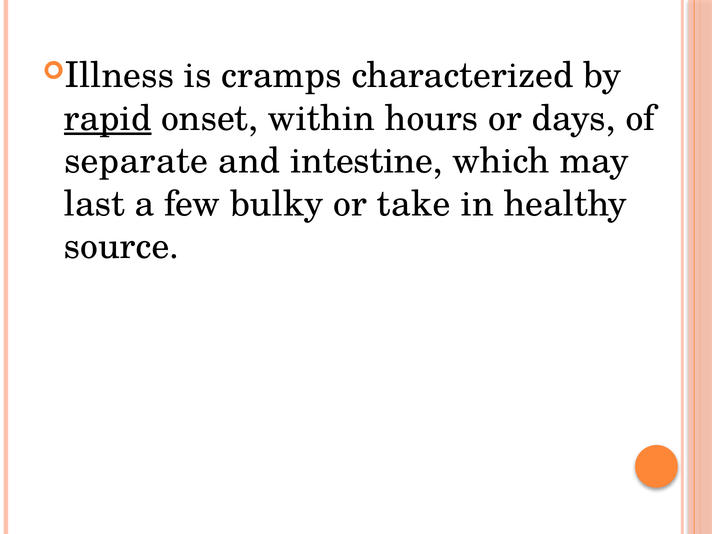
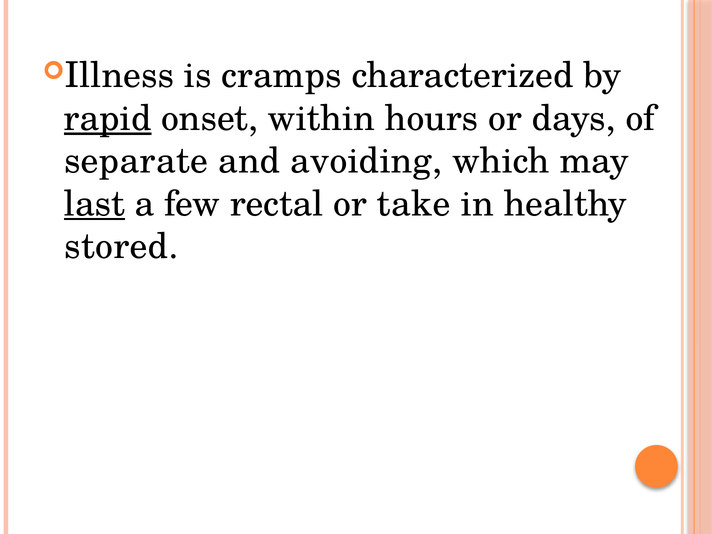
intestine: intestine -> avoiding
last underline: none -> present
bulky: bulky -> rectal
source: source -> stored
